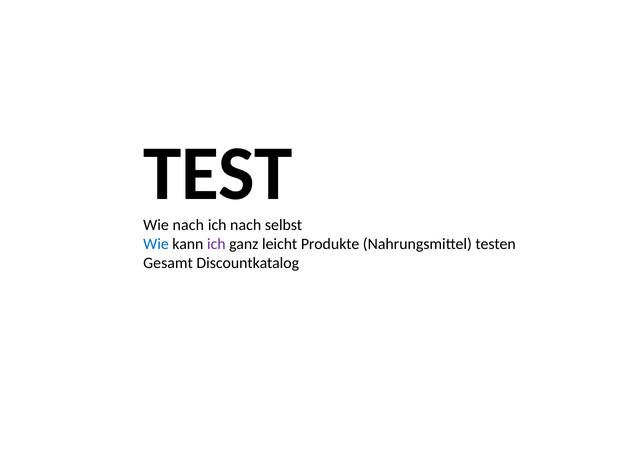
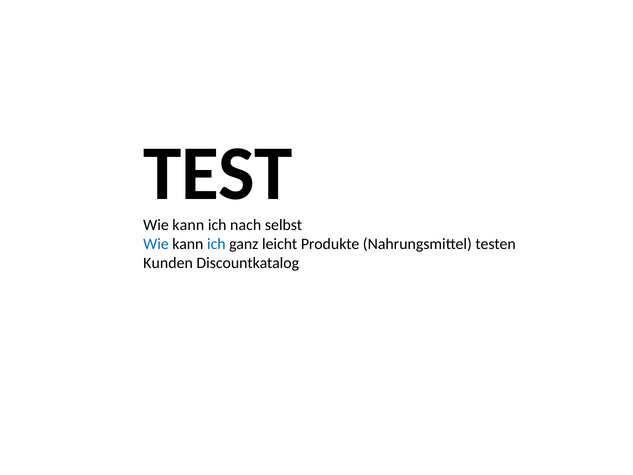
nach at (188, 225): nach -> kann
ich at (216, 244) colour: purple -> blue
Gesamt: Gesamt -> Kunden
